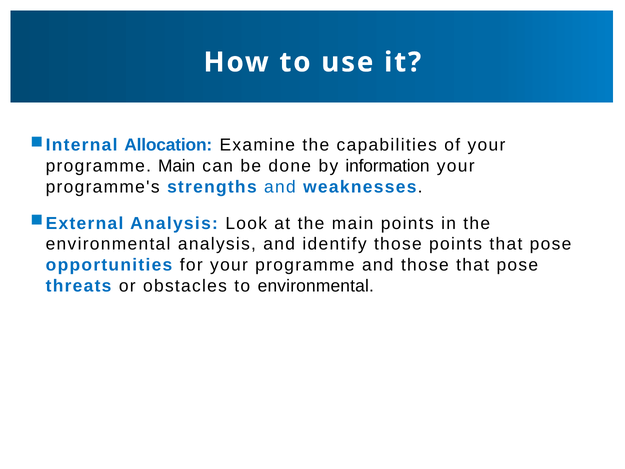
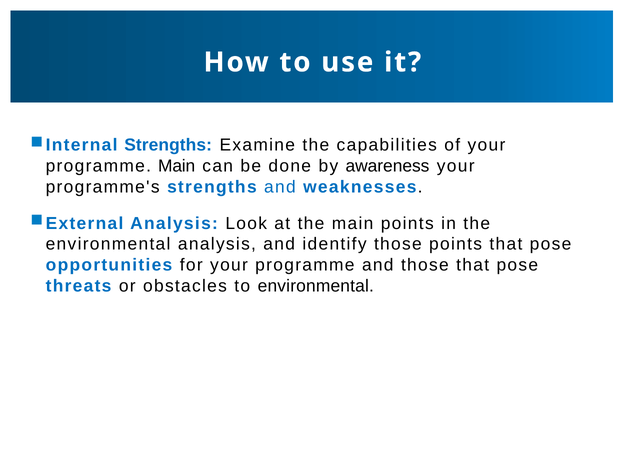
Allocation at (168, 145): Allocation -> Strengths
information: information -> awareness
